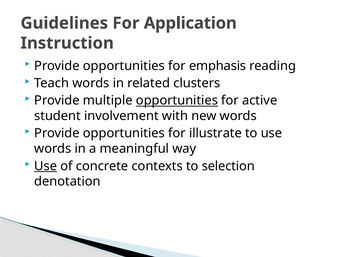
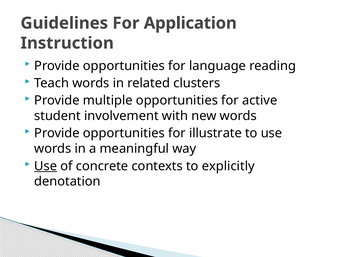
emphasis: emphasis -> language
opportunities at (177, 101) underline: present -> none
selection: selection -> explicitly
